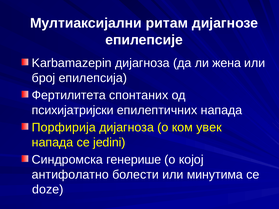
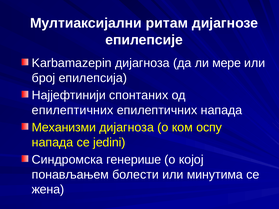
жена: жена -> мере
Фертилитета: Фертилитета -> Најјефтинији
психијатријски at (73, 110): психијатријски -> епилептичних
Порфирија: Порфирија -> Механизми
увек: увек -> оспу
антифолатно: антифолатно -> понављањем
doze: doze -> жена
